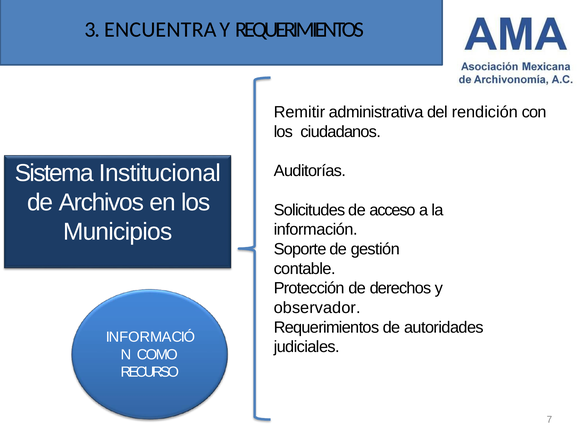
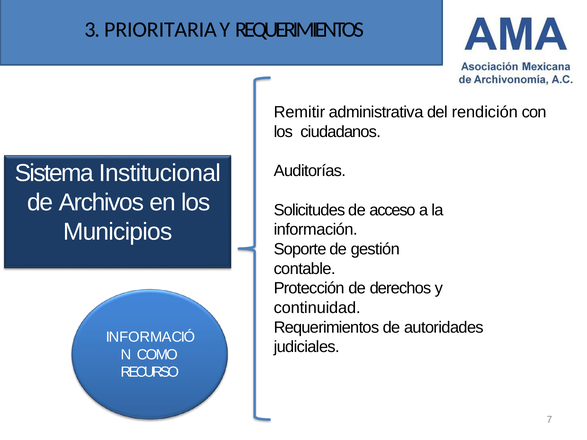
ENCUENTRA: ENCUENTRA -> PRIORITARIA
observador: observador -> continuidad
